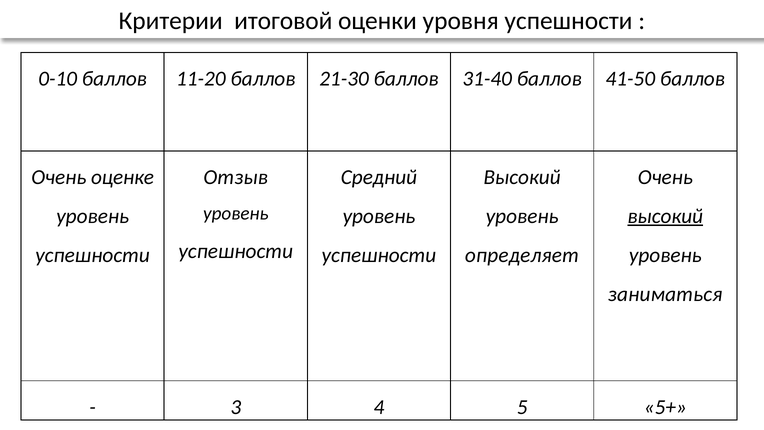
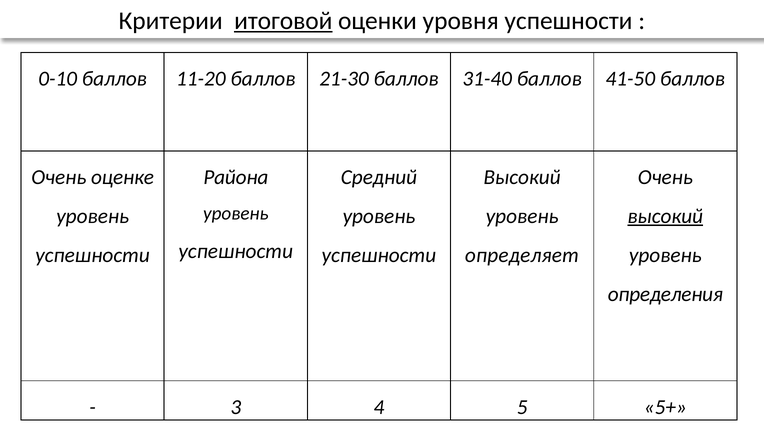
итоговой underline: none -> present
Отзыв: Отзыв -> Района
заниматься: заниматься -> определения
